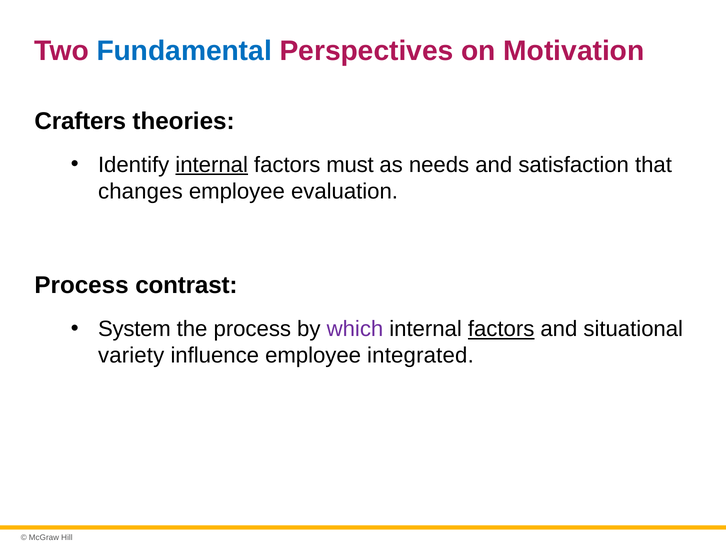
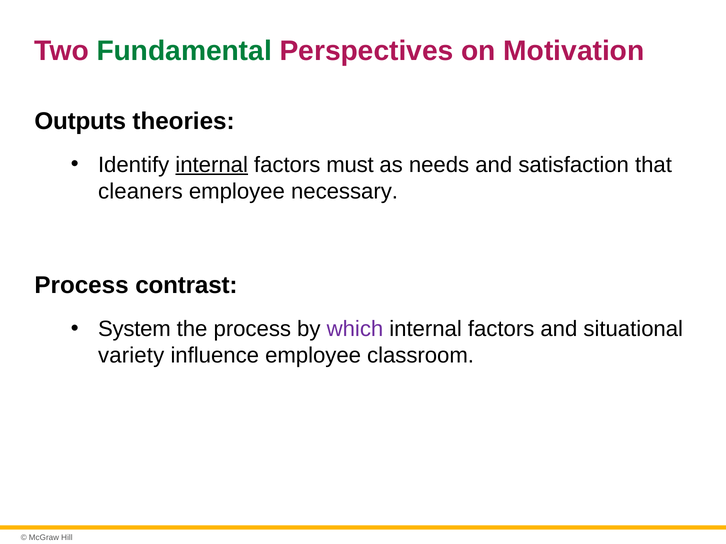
Fundamental colour: blue -> green
Crafters: Crafters -> Outputs
changes: changes -> cleaners
evaluation: evaluation -> necessary
factors at (501, 329) underline: present -> none
integrated: integrated -> classroom
